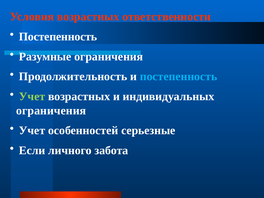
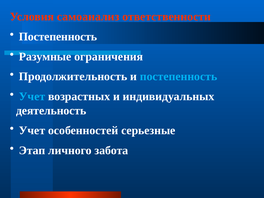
Условия возрастных: возрастных -> самоанализ
Учет at (32, 96) colour: light green -> light blue
ограничения at (51, 111): ограничения -> деятельность
Если: Если -> Этап
